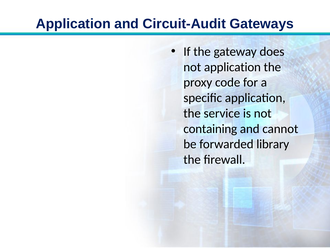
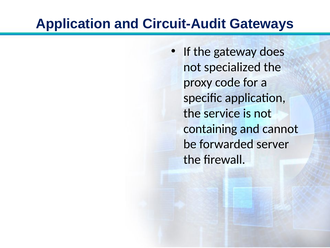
not application: application -> specialized
library: library -> server
